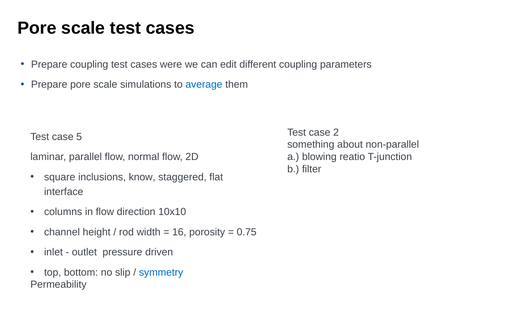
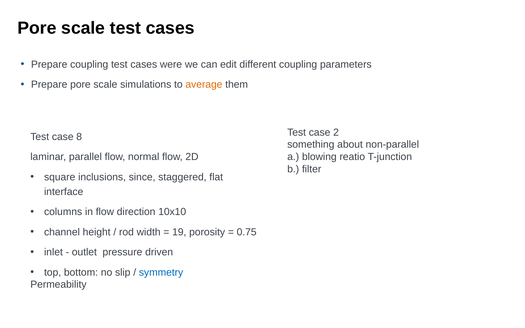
average colour: blue -> orange
5: 5 -> 8
know: know -> since
16: 16 -> 19
